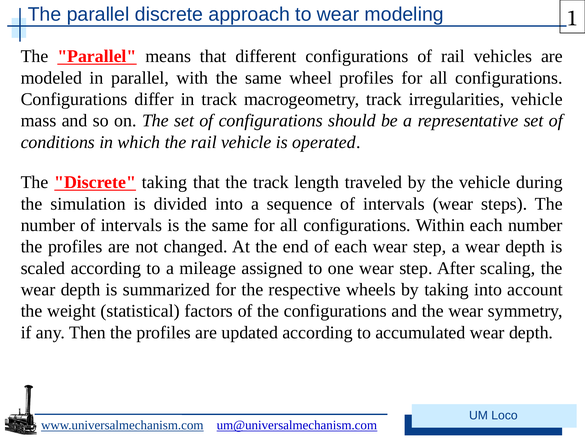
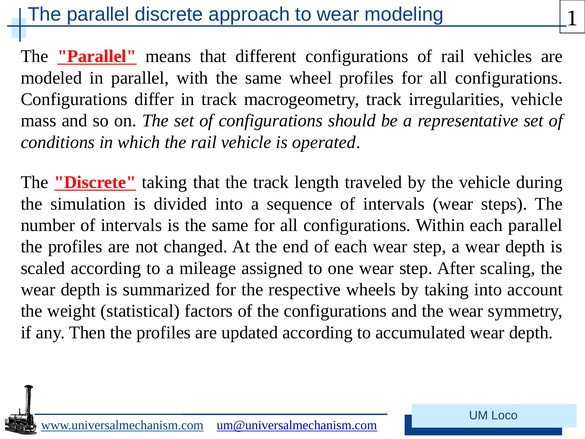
each number: number -> parallel
